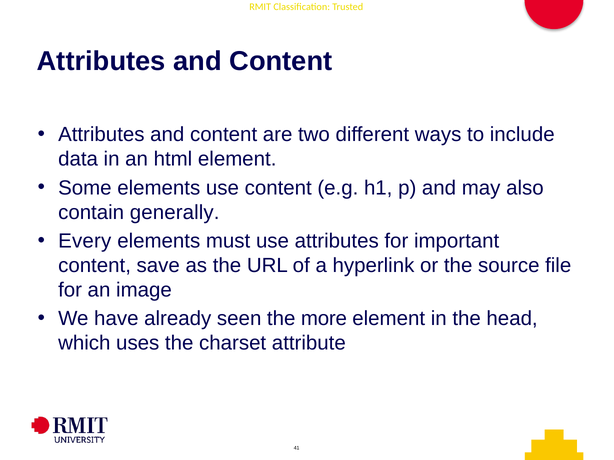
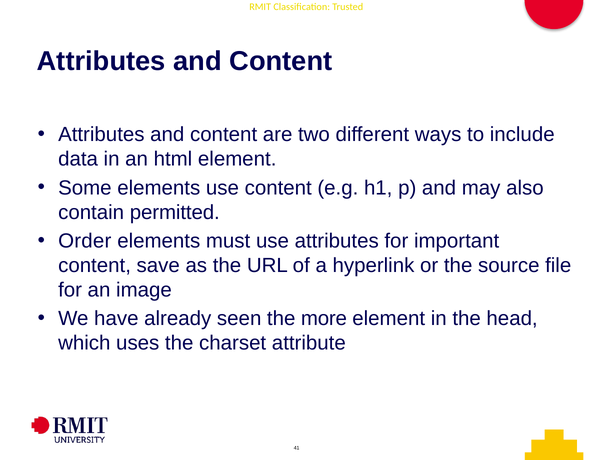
generally: generally -> permitted
Every: Every -> Order
